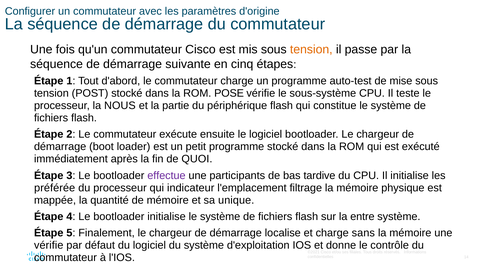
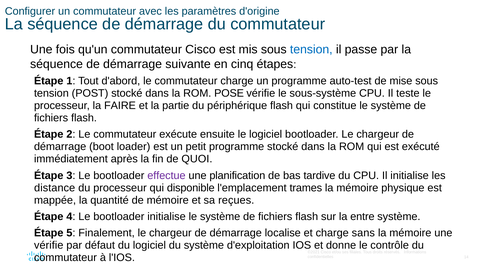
tension at (311, 50) colour: orange -> blue
NOUS: NOUS -> FAIRE
participants: participants -> planification
préférée: préférée -> distance
indicateur: indicateur -> disponible
filtrage: filtrage -> trames
unique: unique -> reçues
